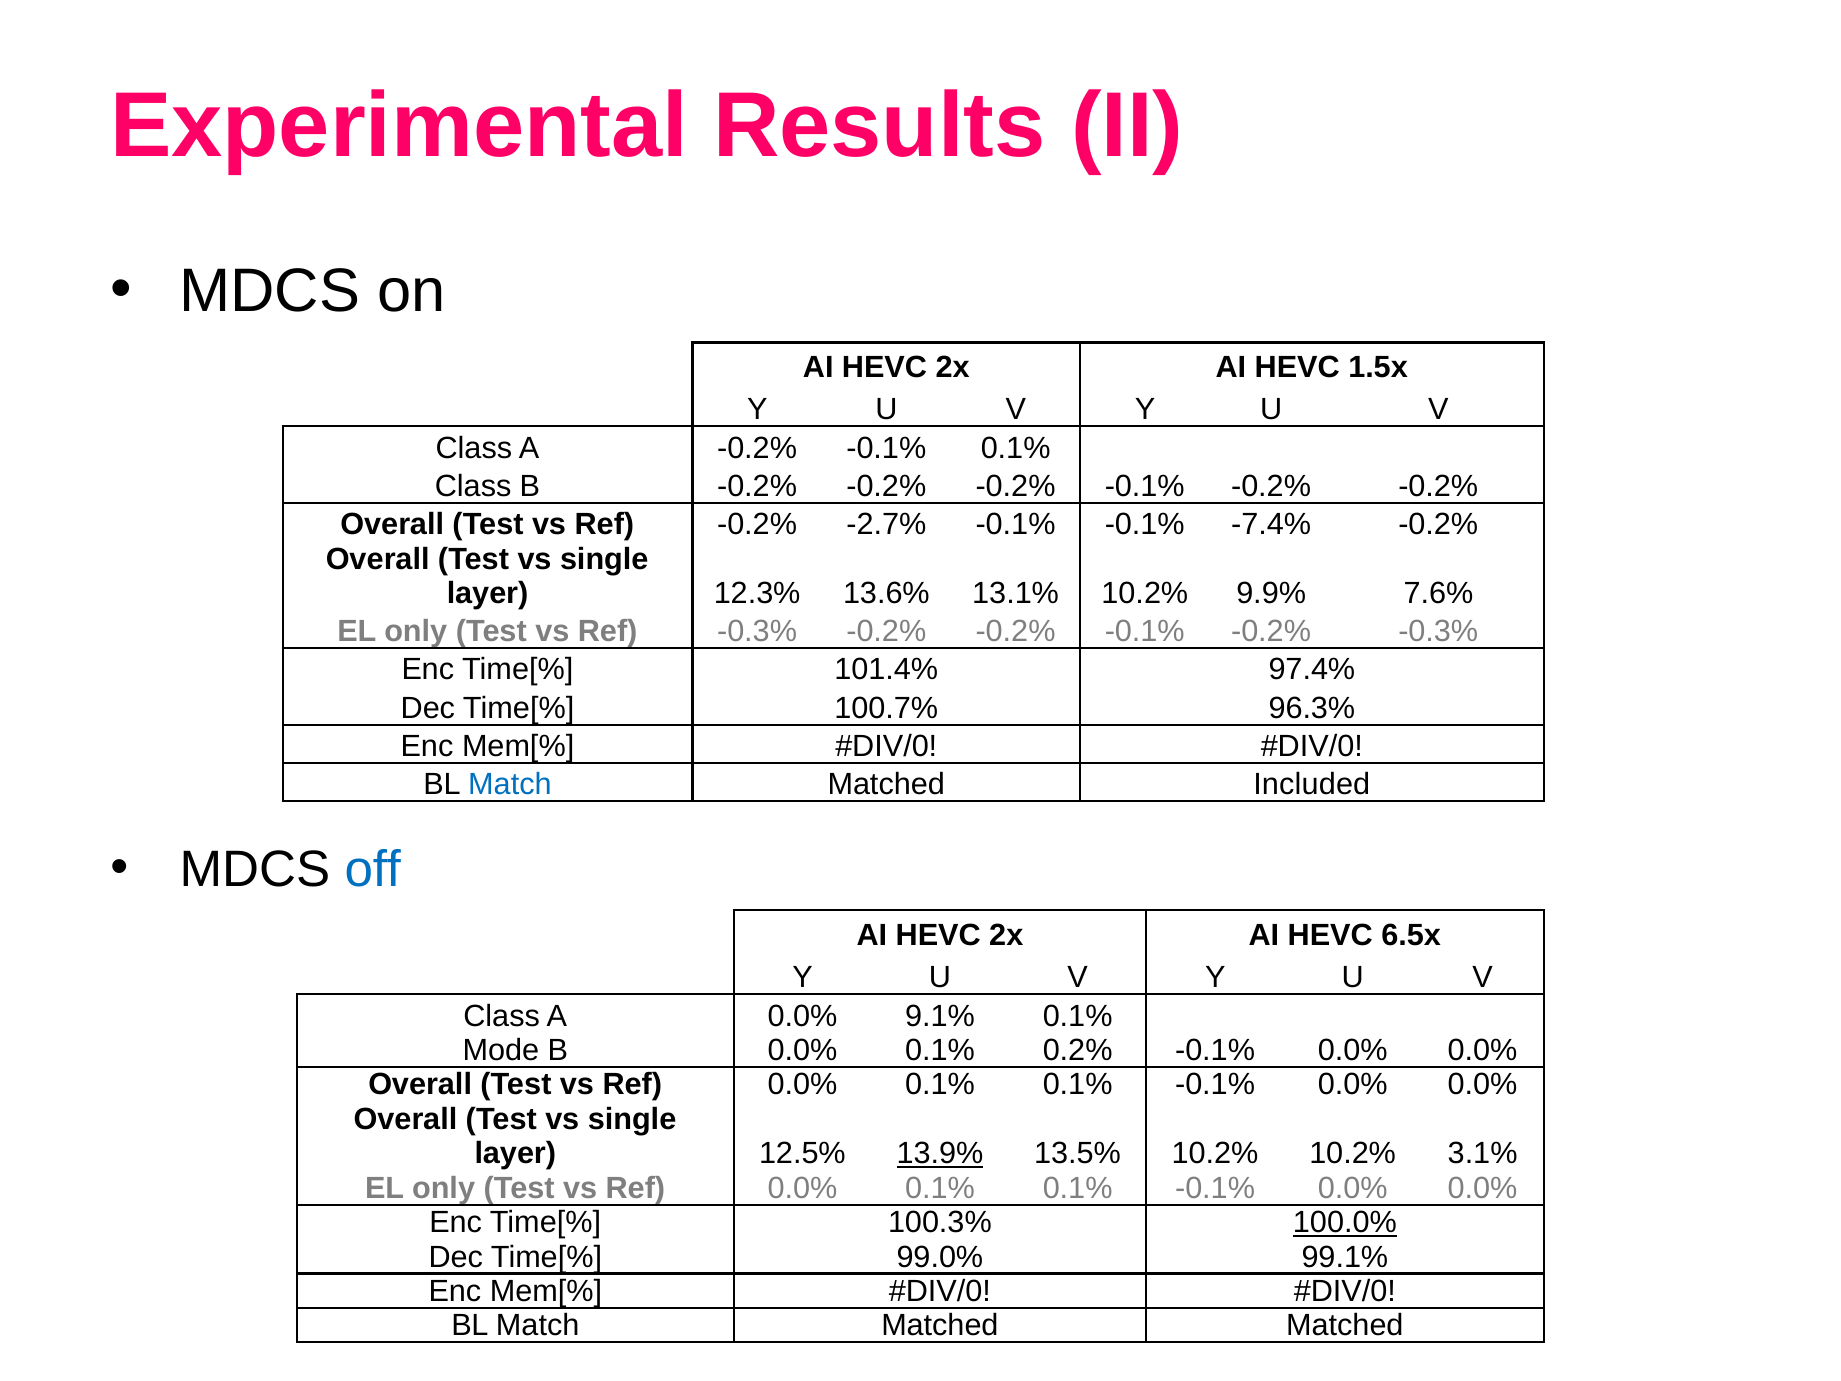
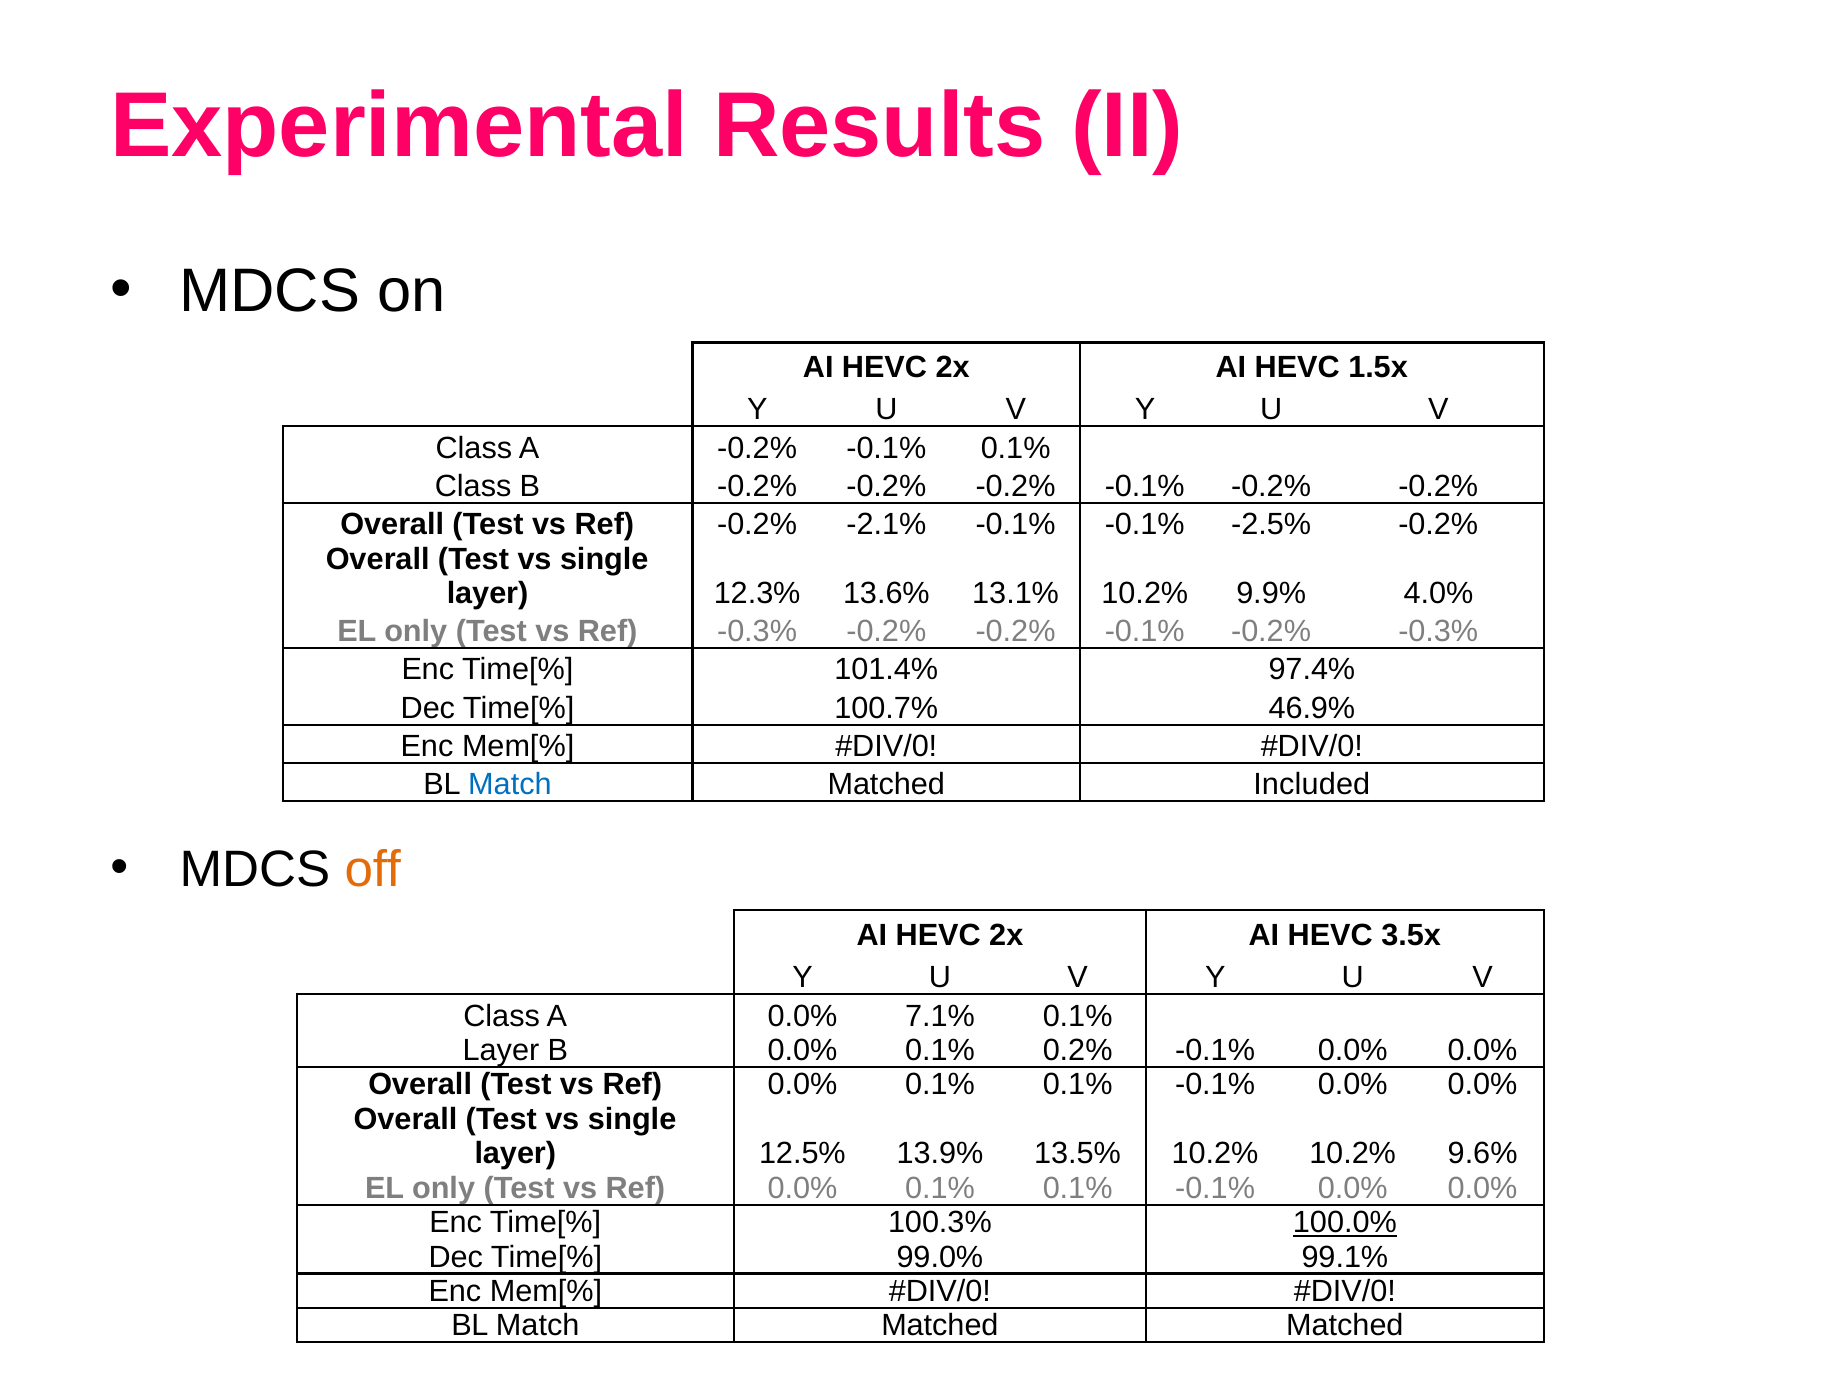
-2.7%: -2.7% -> -2.1%
-7.4%: -7.4% -> -2.5%
7.6%: 7.6% -> 4.0%
96.3%: 96.3% -> 46.9%
off colour: blue -> orange
6.5x: 6.5x -> 3.5x
9.1%: 9.1% -> 7.1%
Mode at (501, 1050): Mode -> Layer
13.9% underline: present -> none
3.1%: 3.1% -> 9.6%
